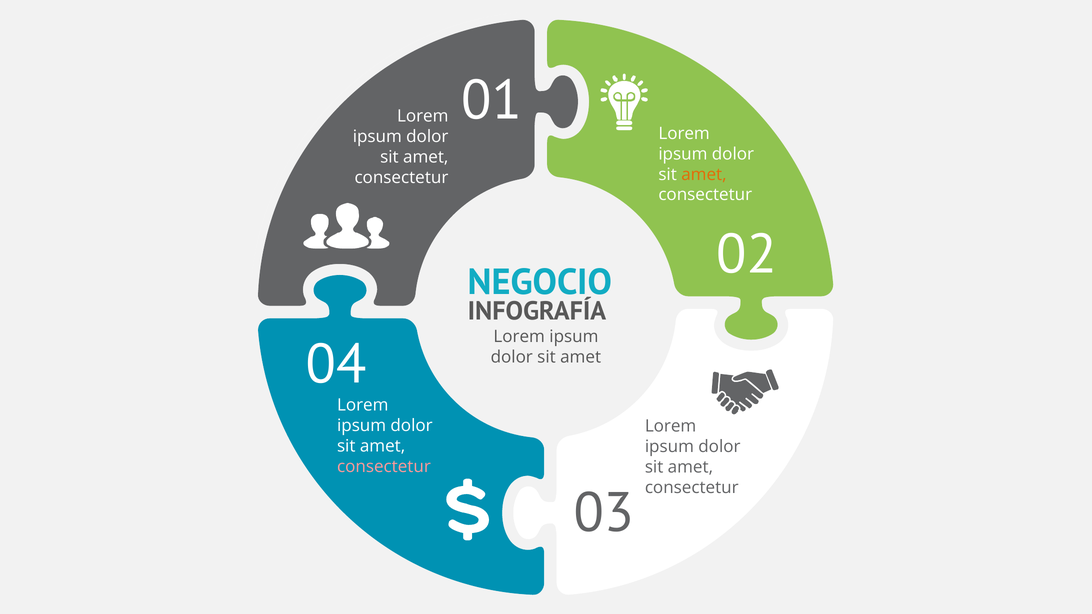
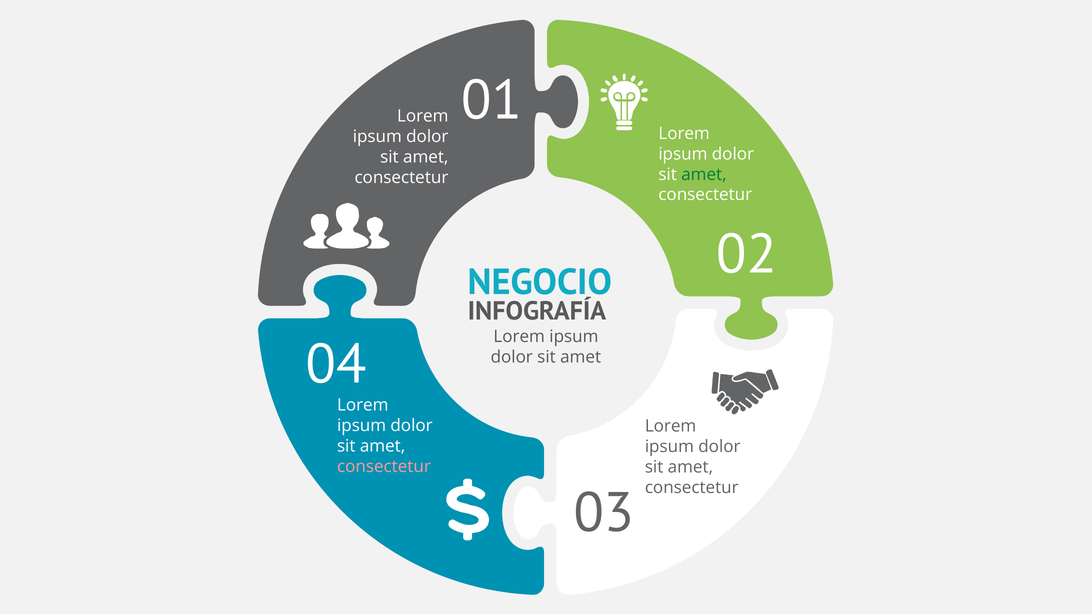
amet at (704, 174) colour: orange -> green
